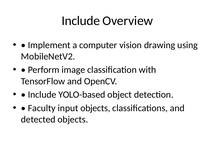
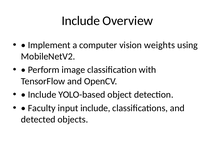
drawing: drawing -> weights
input objects: objects -> include
